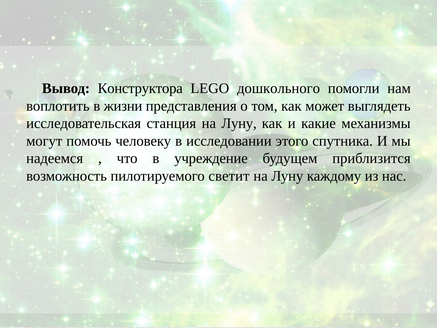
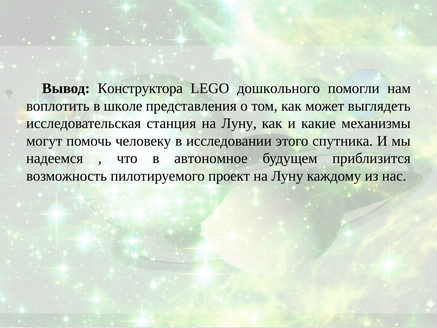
жизни: жизни -> школе
учреждение: учреждение -> автономное
светит: светит -> проект
